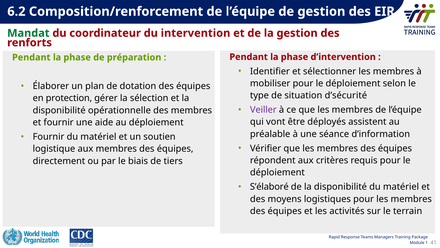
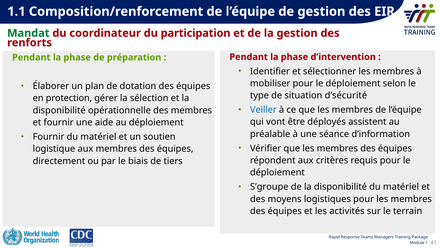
6.2: 6.2 -> 1.1
intervention: intervention -> participation
Veiller colour: purple -> blue
S’élaboré: S’élaboré -> S’groupe
